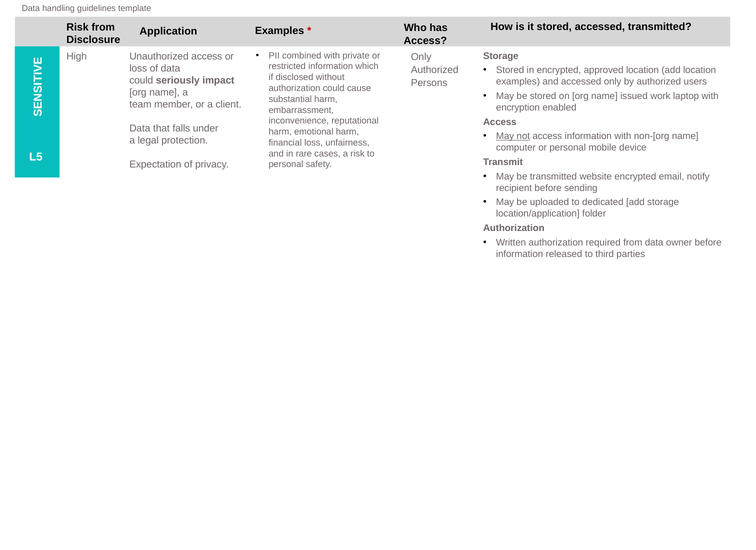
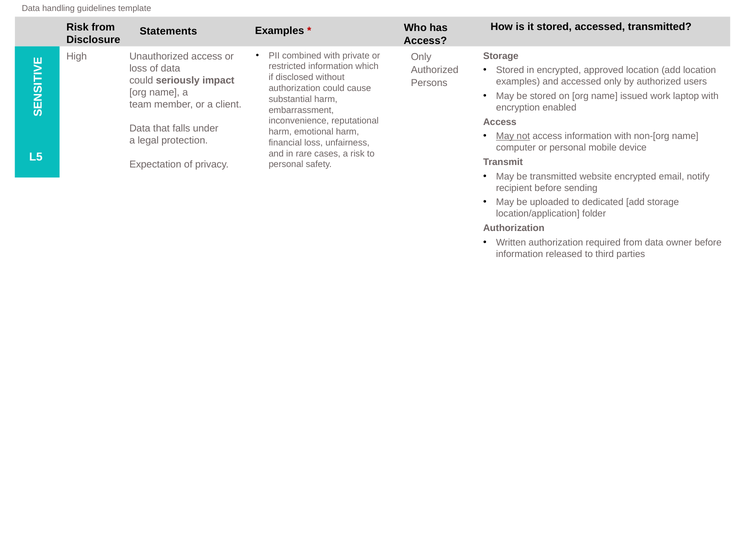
Application: Application -> Statements
